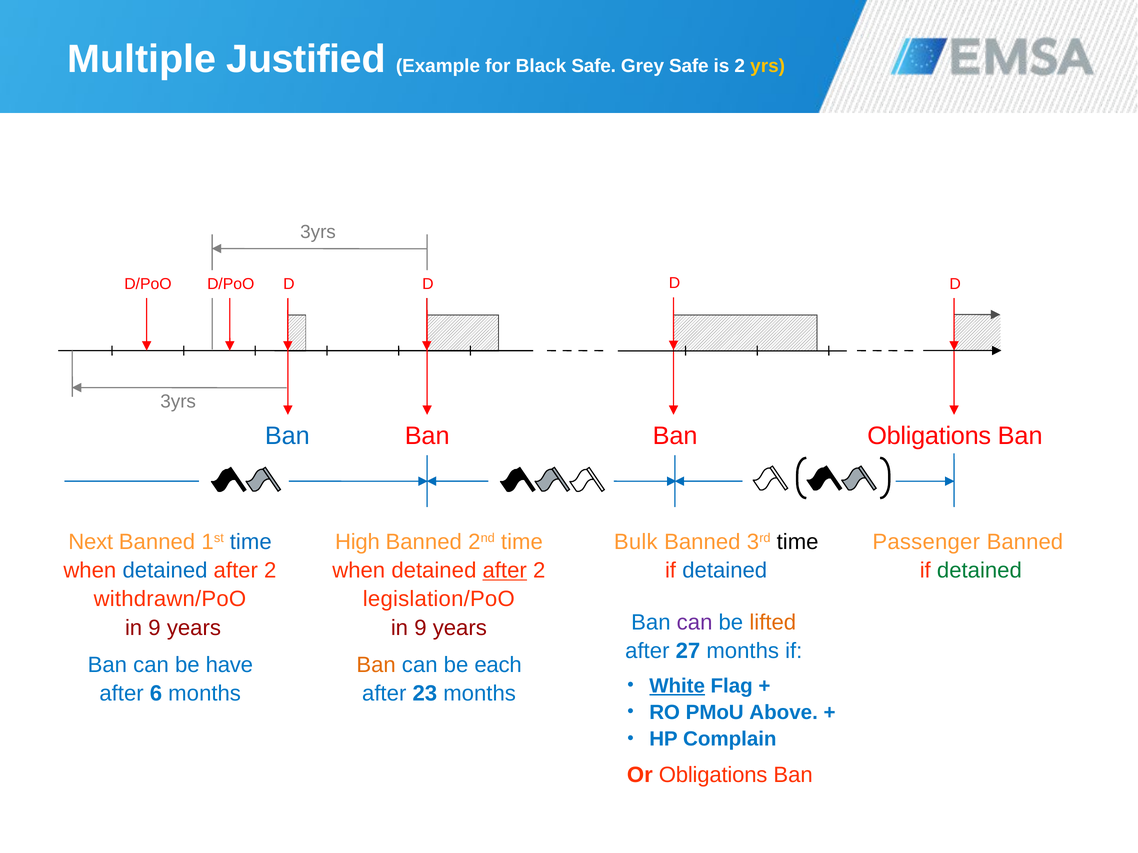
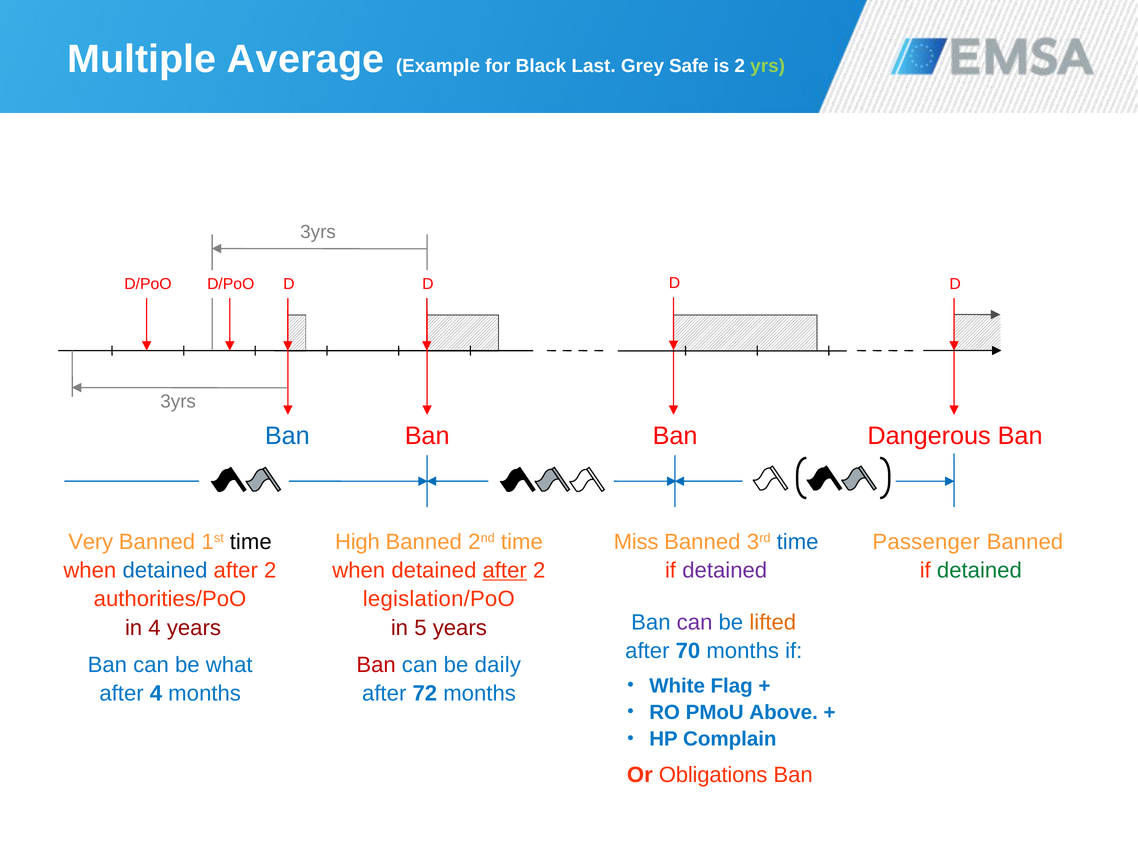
Justified: Justified -> Average
Black Safe: Safe -> Last
yrs colour: yellow -> light green
Obligations at (929, 436): Obligations -> Dangerous
Next: Next -> Very
time at (251, 542) colour: blue -> black
Bulk: Bulk -> Miss
time at (798, 542) colour: black -> blue
detained at (725, 571) colour: blue -> purple
withdrawn/PoO: withdrawn/PoO -> authorities/PoO
9 at (155, 628): 9 -> 4
9 at (420, 628): 9 -> 5
27: 27 -> 70
have: have -> what
Ban at (376, 665) colour: orange -> red
each: each -> daily
White underline: present -> none
after 6: 6 -> 4
23: 23 -> 72
